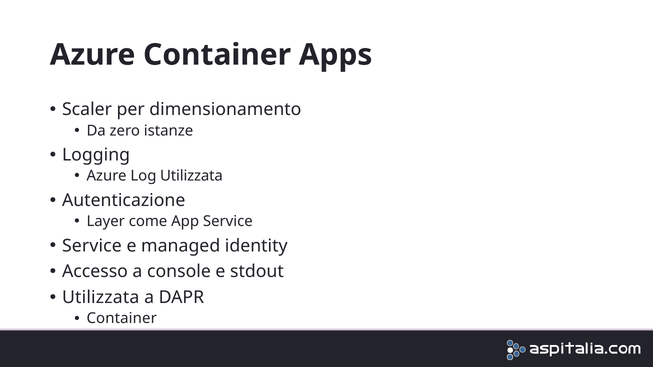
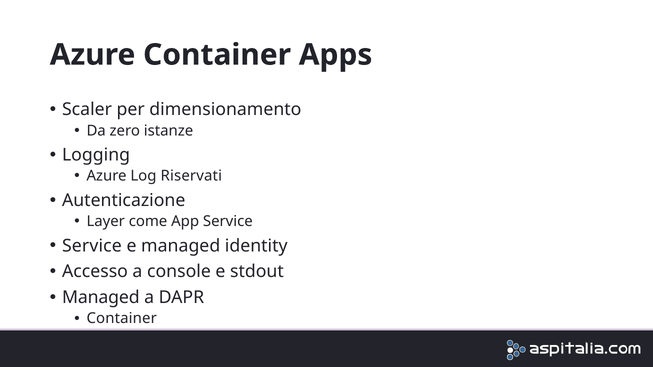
Log Utilizzata: Utilizzata -> Riservati
Utilizzata at (101, 298): Utilizzata -> Managed
